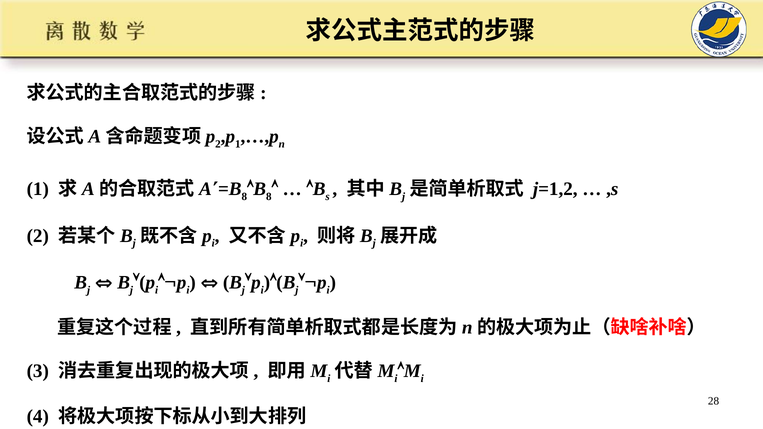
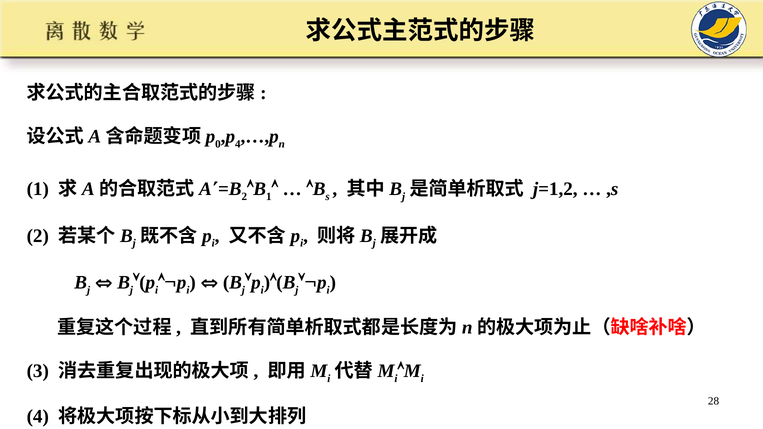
2 at (218, 144): 2 -> 0
1 at (238, 144): 1 -> 4
8 at (244, 197): 8 -> 2
8 at (269, 197): 8 -> 1
